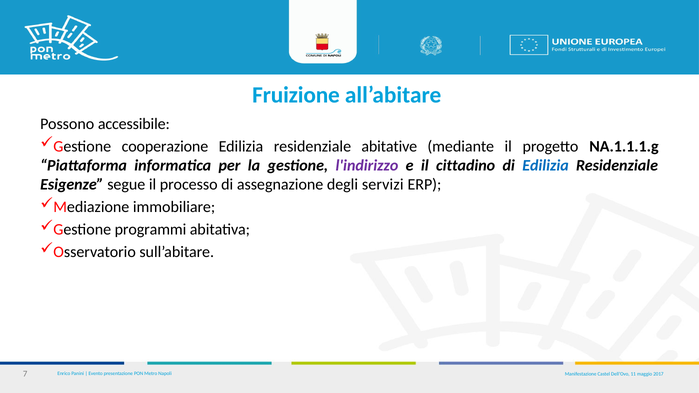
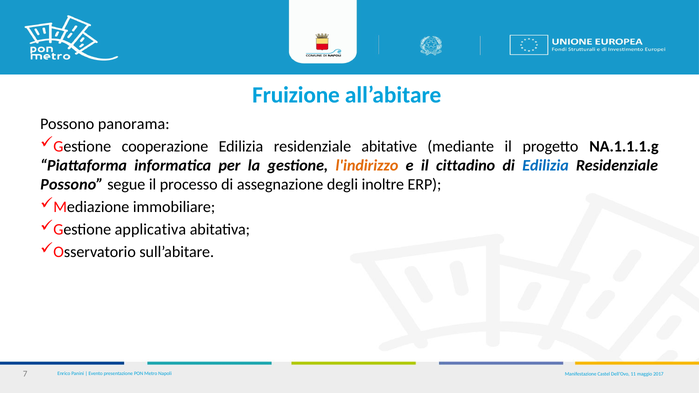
accessibile: accessibile -> panorama
l'indirizzo colour: purple -> orange
Esigenze at (72, 185): Esigenze -> Possono
servizi: servizi -> inoltre
programmi: programmi -> applicativa
